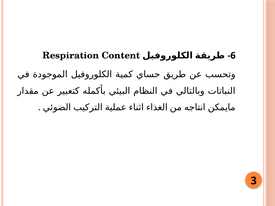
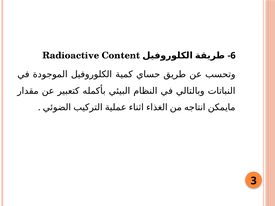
Respiration: Respiration -> Radioactive
